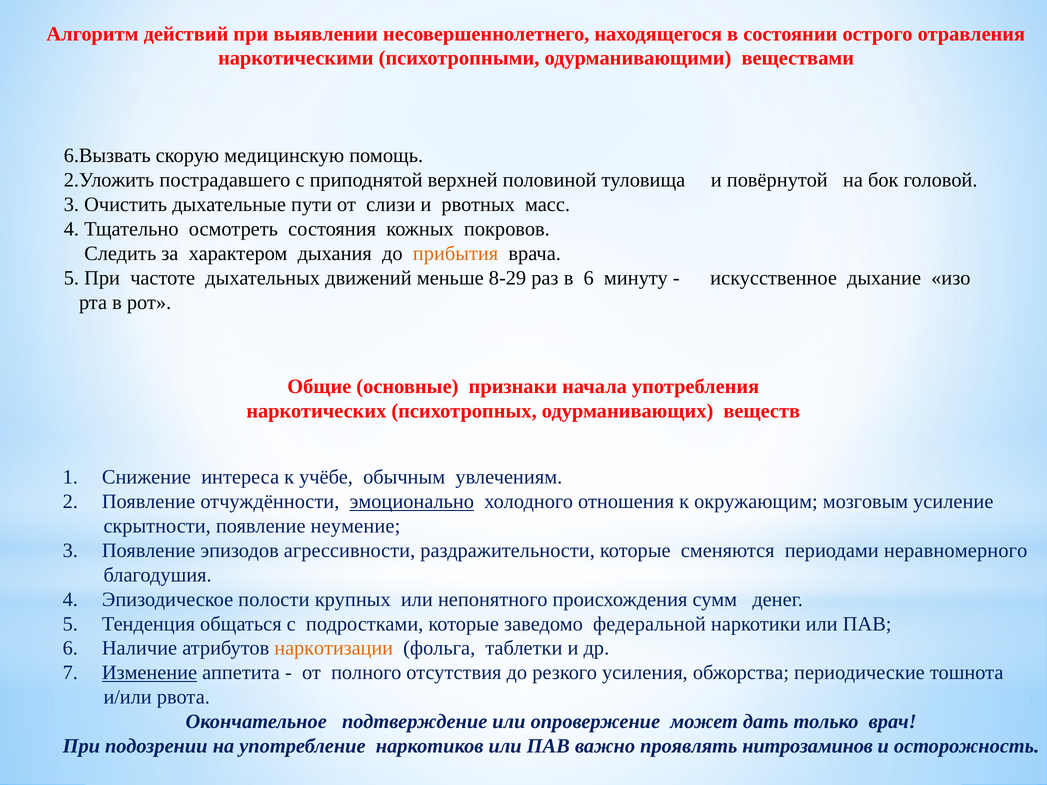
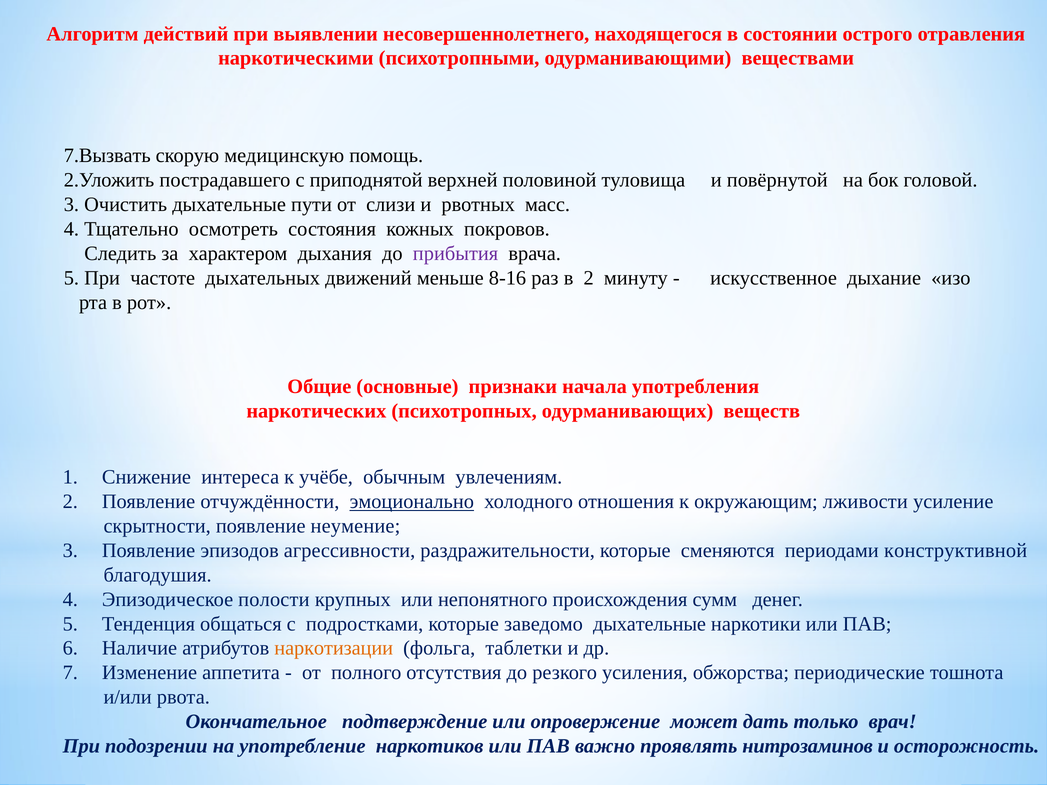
6.Вызвать: 6.Вызвать -> 7.Вызвать
прибытия colour: orange -> purple
8-29: 8-29 -> 8-16
в 6: 6 -> 2
мозговым: мозговым -> лживости
неравномерного: неравномерного -> конструктивной
заведомо федеральной: федеральной -> дыхательные
Изменение underline: present -> none
